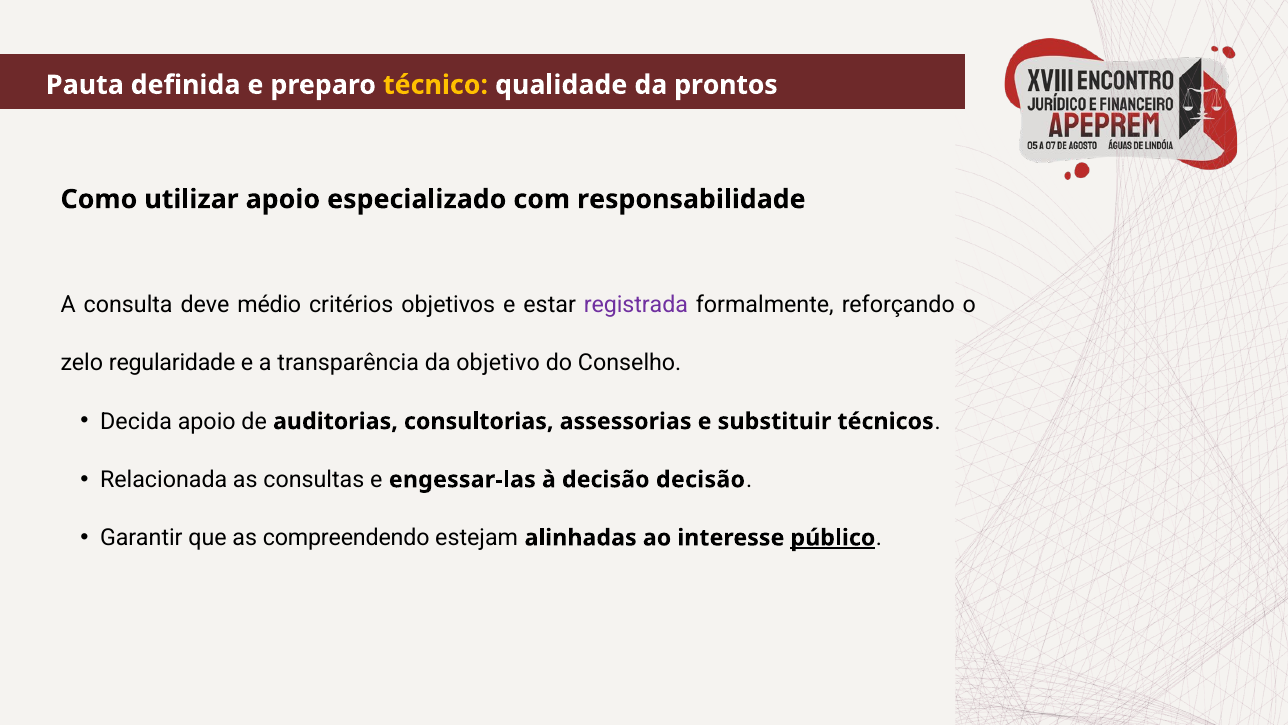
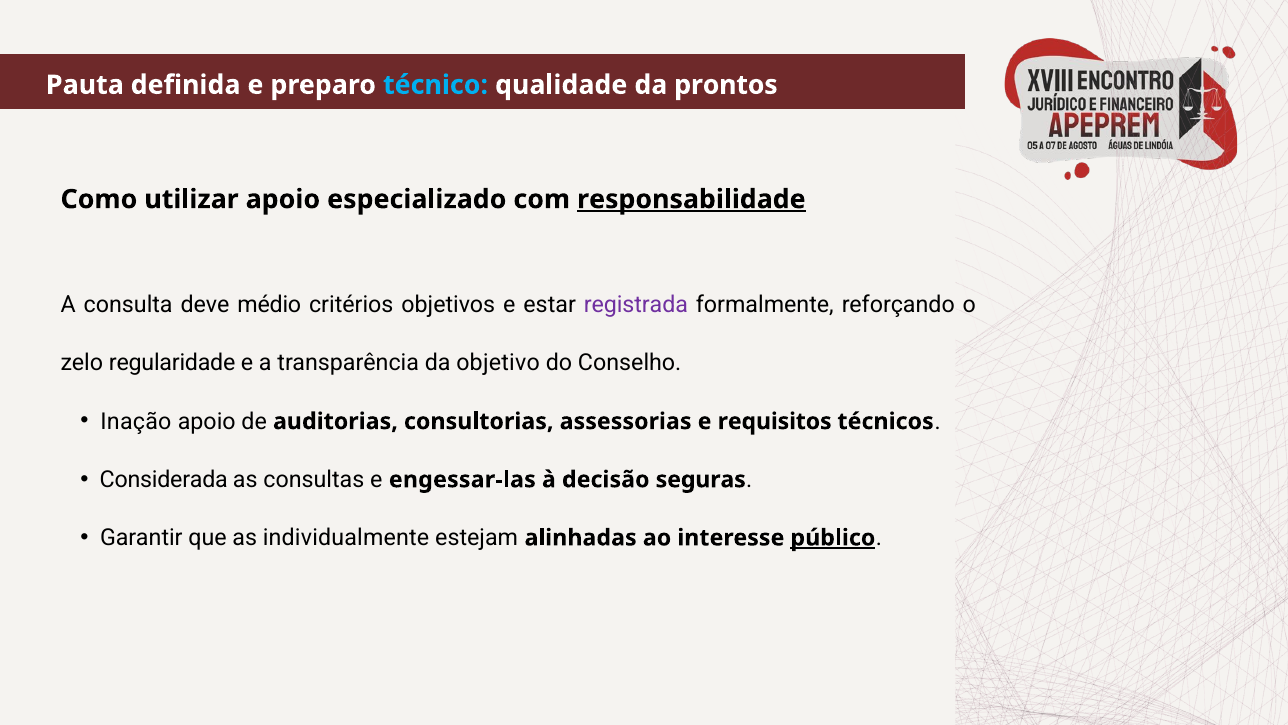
técnico colour: yellow -> light blue
responsabilidade underline: none -> present
Decida: Decida -> Inação
substituir: substituir -> requisitos
Relacionada: Relacionada -> Considerada
decisão decisão: decisão -> seguras
compreendendo: compreendendo -> individualmente
